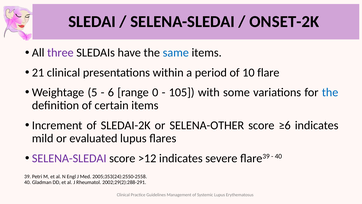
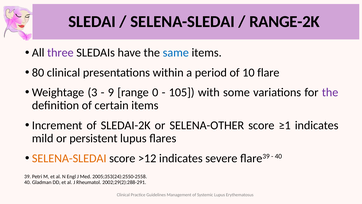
ONSET-2K: ONSET-2K -> RANGE-2K
21: 21 -> 80
5: 5 -> 3
6: 6 -> 9
the at (330, 92) colour: blue -> purple
≥6: ≥6 -> ≥1
evaluated: evaluated -> persistent
SELENA-SLEDAI at (69, 158) colour: purple -> orange
